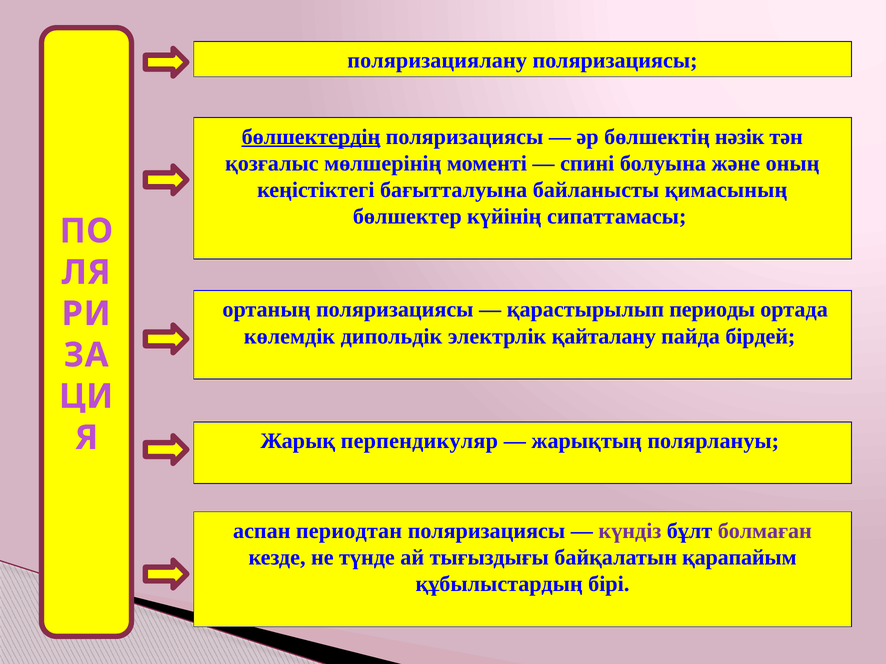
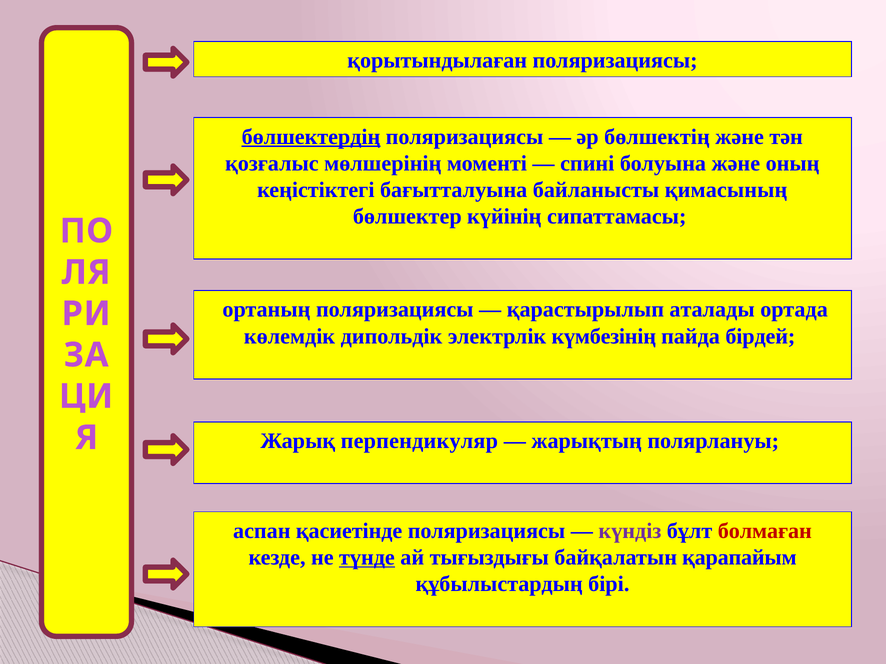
поляризациялану: поляризациялану -> қорытындылаған
бөлшектің нәзік: нәзік -> және
периоды: периоды -> аталады
қайталану: қайталану -> күмбезінің
периодтан: периодтан -> қасиетінде
болмаған colour: purple -> red
түнде underline: none -> present
